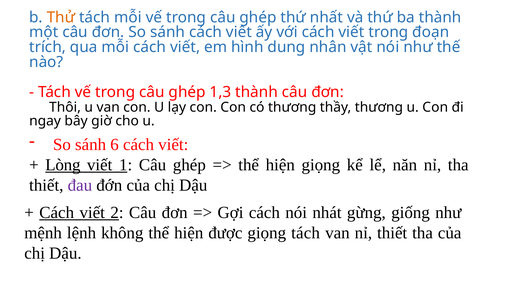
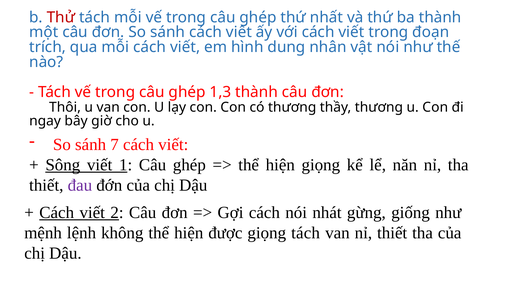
Thử colour: orange -> red
6: 6 -> 7
Lòng: Lòng -> Sông
